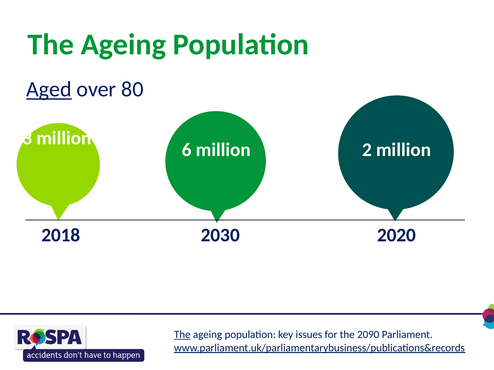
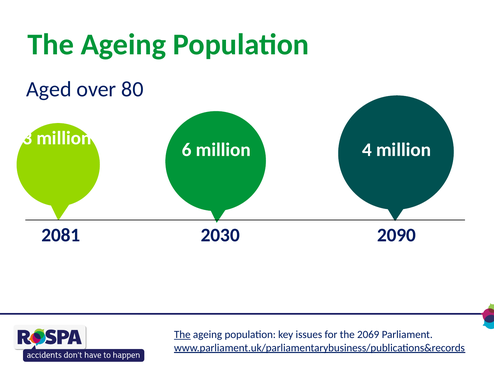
Aged underline: present -> none
2: 2 -> 4
2018: 2018 -> 2081
2020: 2020 -> 2090
2090: 2090 -> 2069
